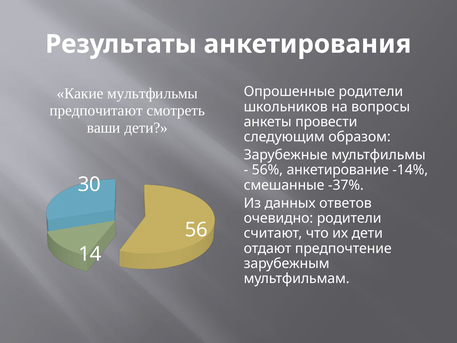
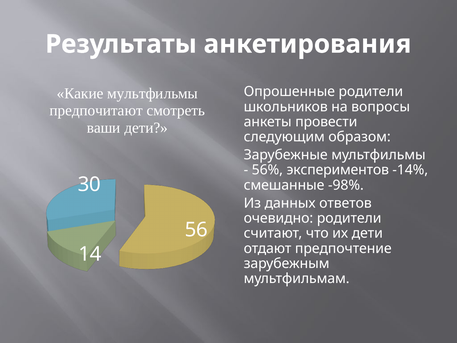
анкетирование: анкетирование -> экспериментов
-37%: -37% -> -98%
